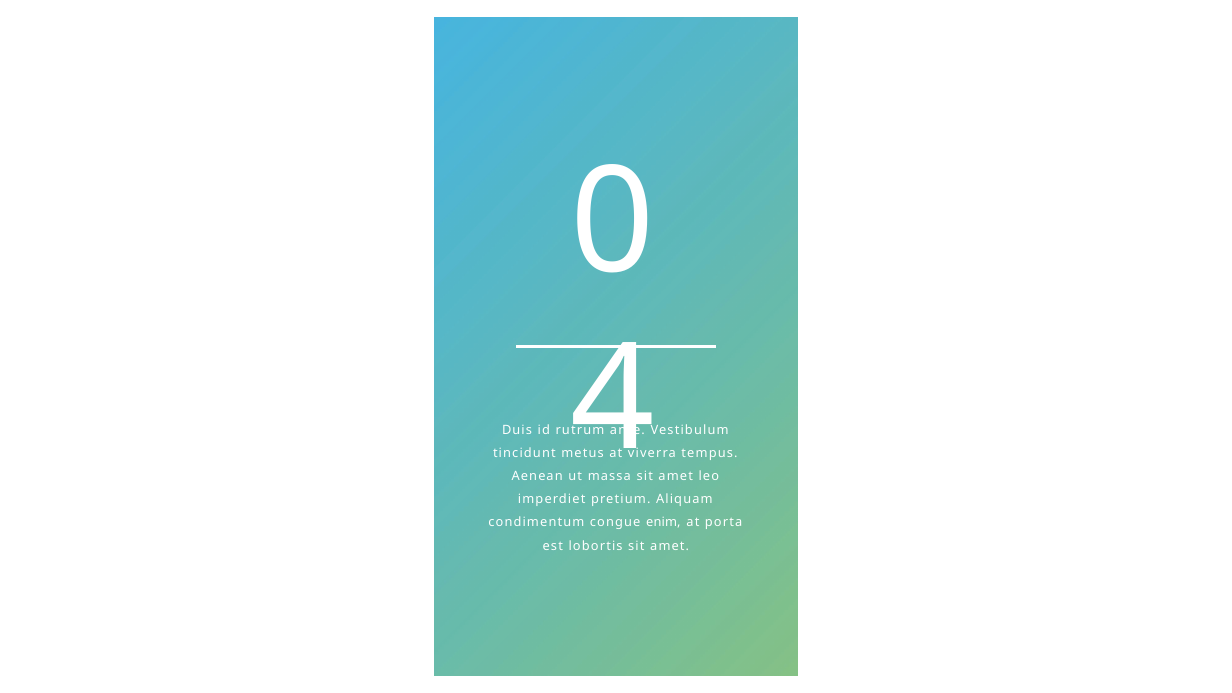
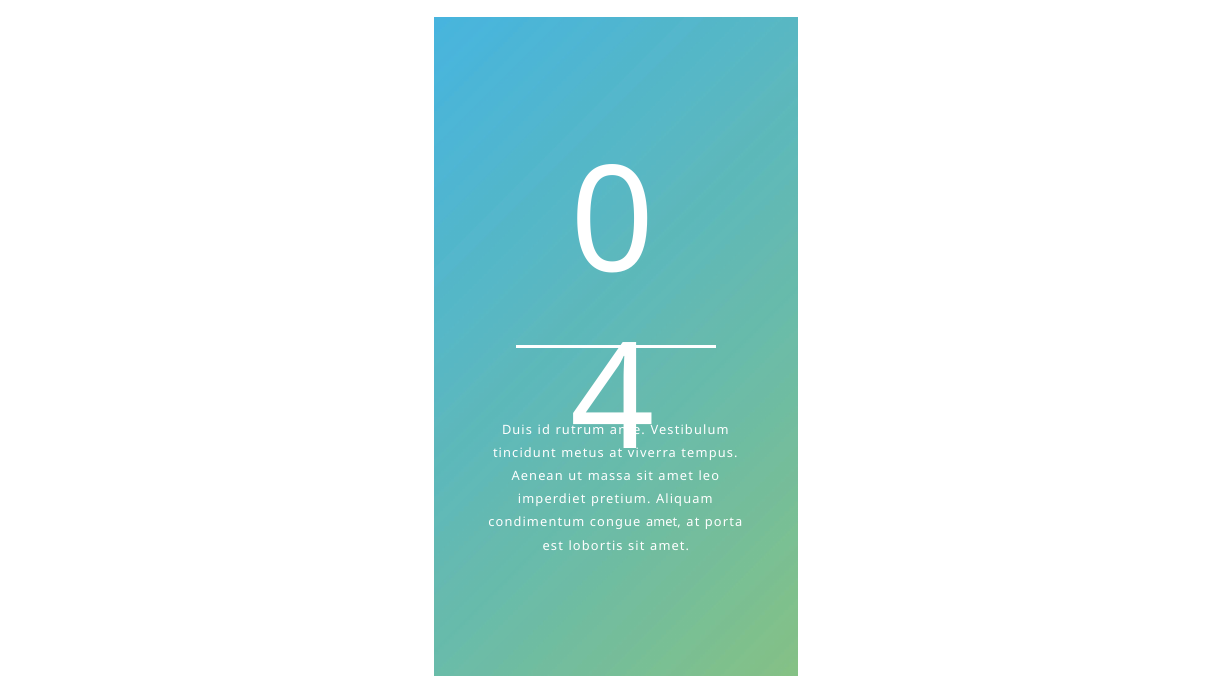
congue enim: enim -> amet
